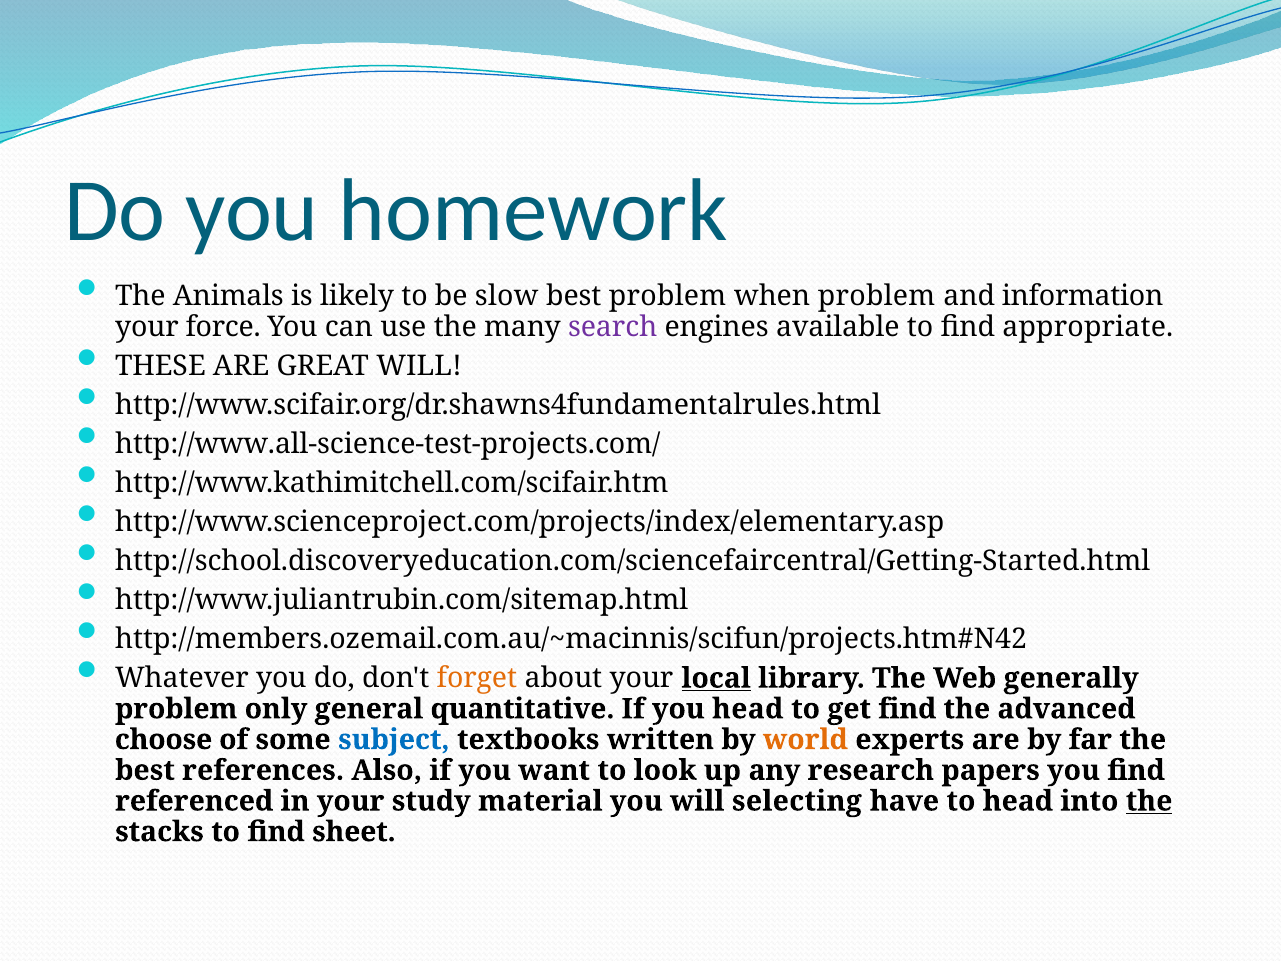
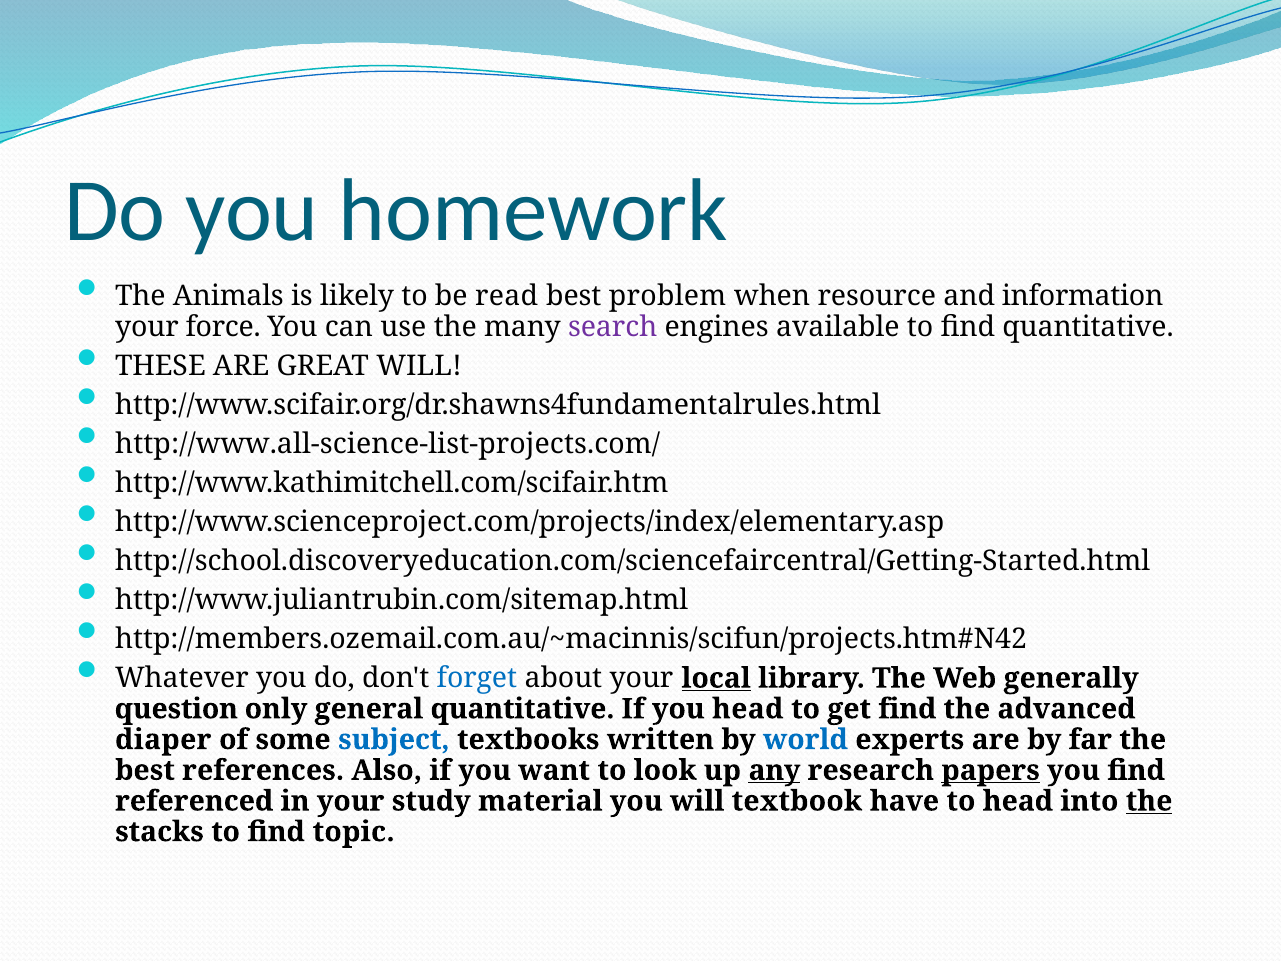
slow: slow -> read
when problem: problem -> resource
find appropriate: appropriate -> quantitative
http://www.all-science-test-projects.com/: http://www.all-science-test-projects.com/ -> http://www.all-science-list-projects.com/
forget colour: orange -> blue
problem at (176, 709): problem -> question
choose: choose -> diaper
world colour: orange -> blue
any underline: none -> present
papers underline: none -> present
selecting: selecting -> textbook
sheet: sheet -> topic
